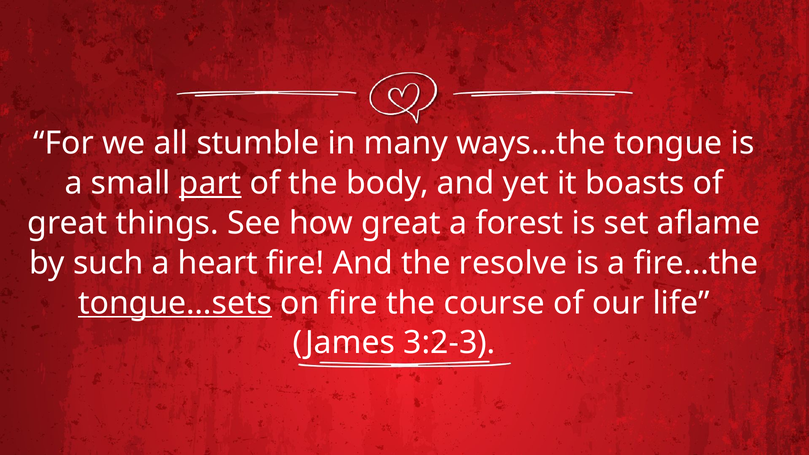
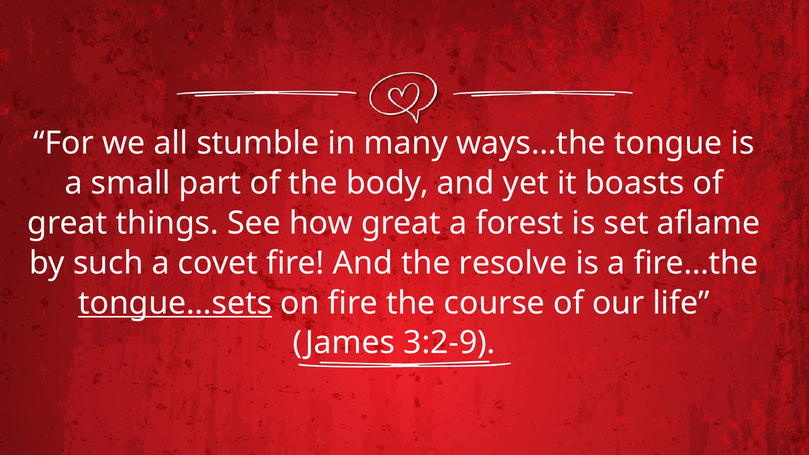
part underline: present -> none
heart: heart -> covet
3:2-3: 3:2-3 -> 3:2-9
